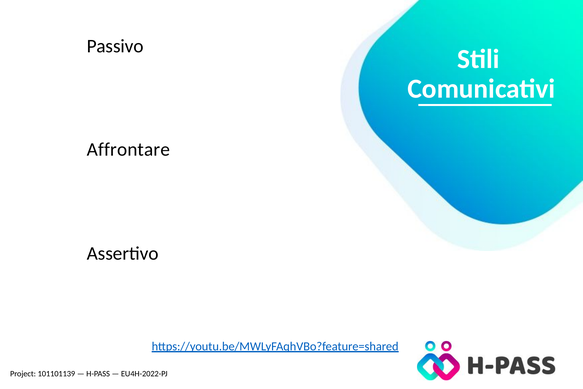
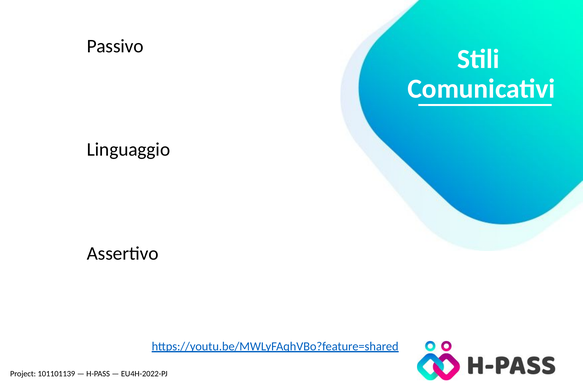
Affrontare: Affrontare -> Linguaggio
